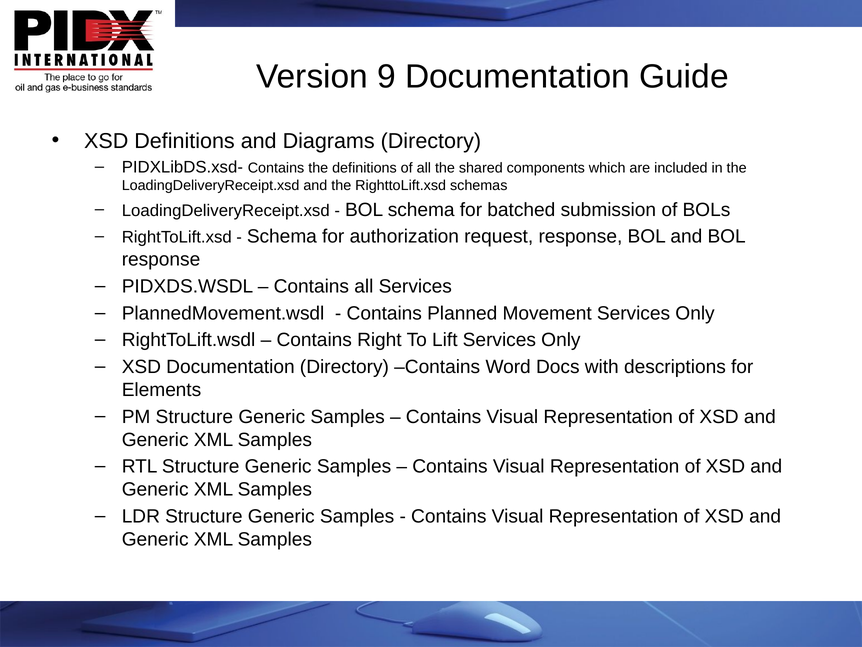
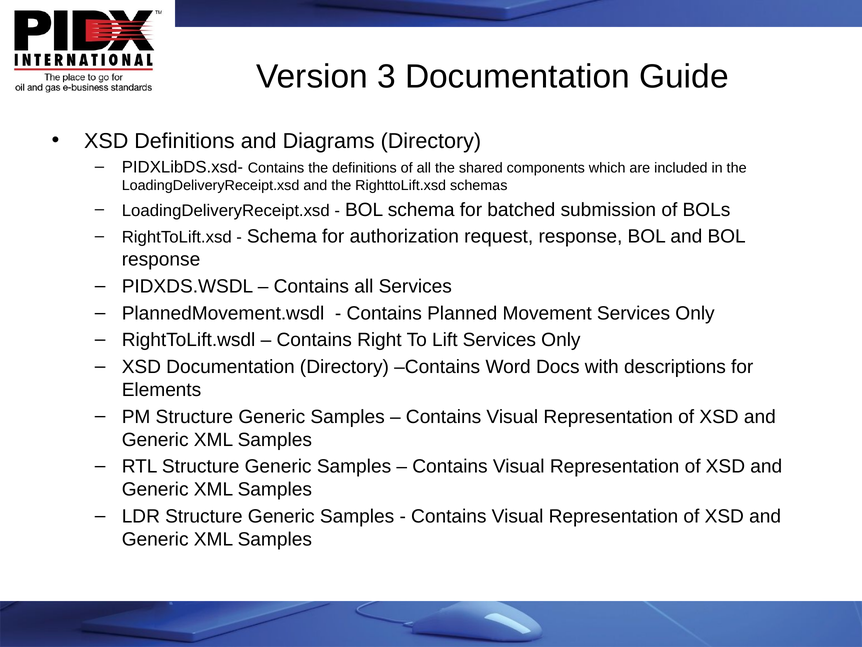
9: 9 -> 3
